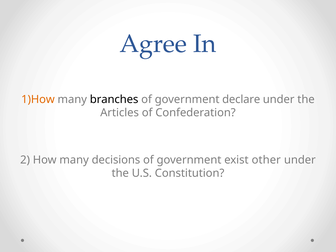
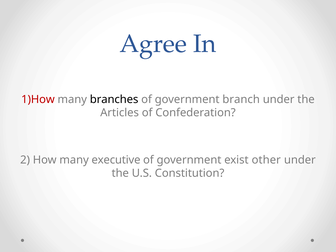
1)How colour: orange -> red
declare: declare -> branch
decisions: decisions -> executive
